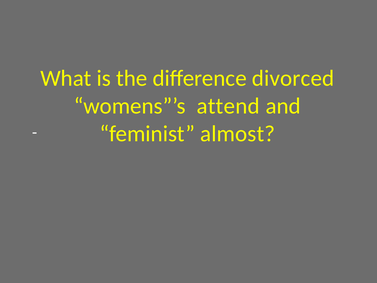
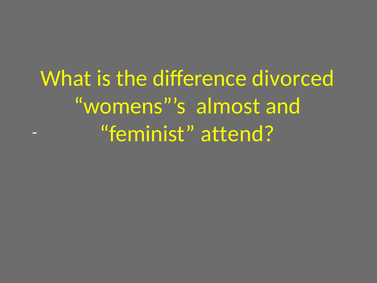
attend: attend -> almost
almost: almost -> attend
